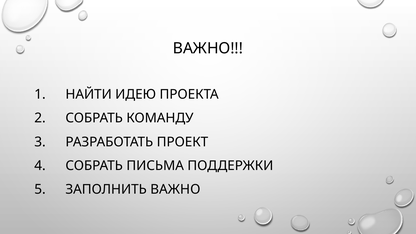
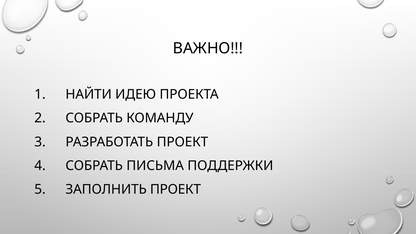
ЗАПОЛНИТЬ ВАЖНО: ВАЖНО -> ПРОЕКТ
